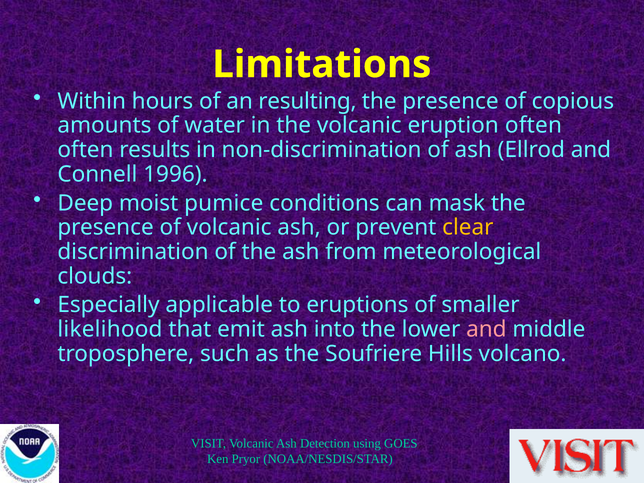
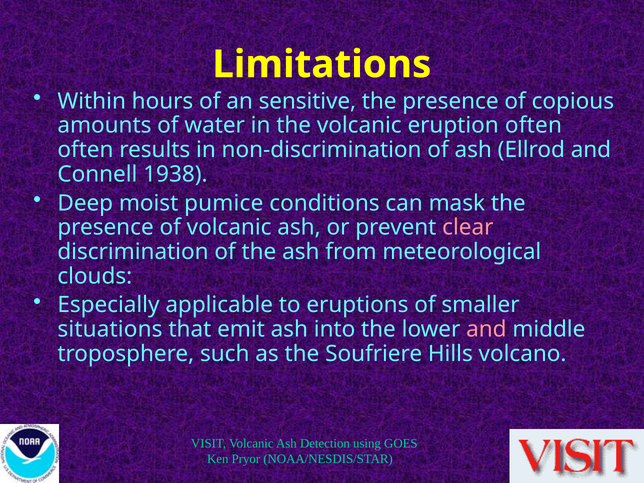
resulting: resulting -> sensitive
1996: 1996 -> 1938
clear colour: yellow -> pink
likelihood: likelihood -> situations
